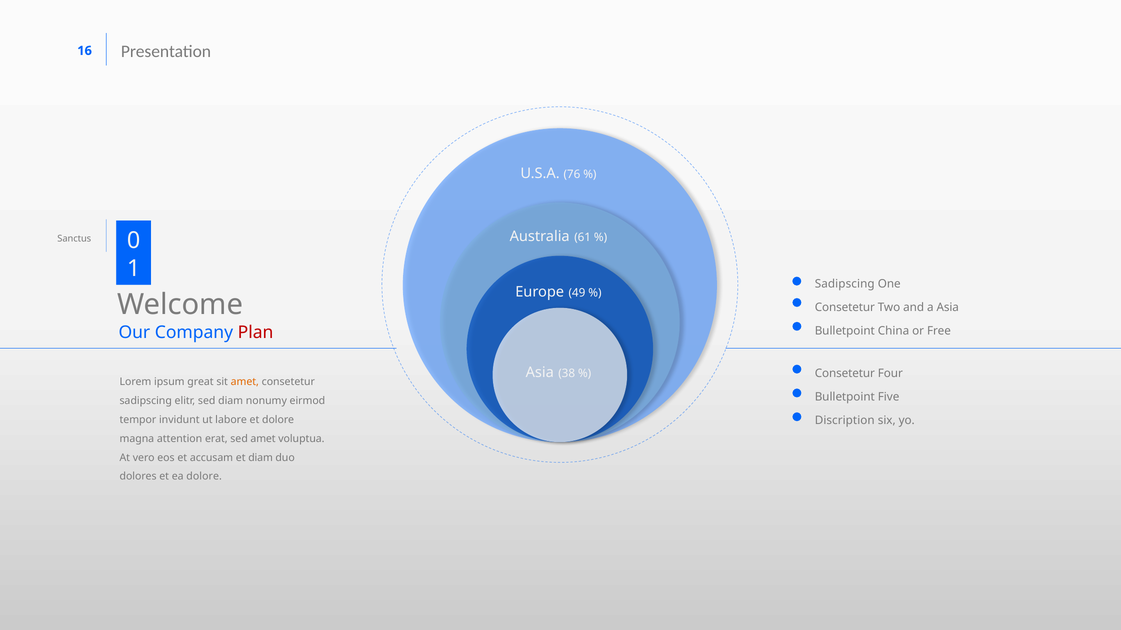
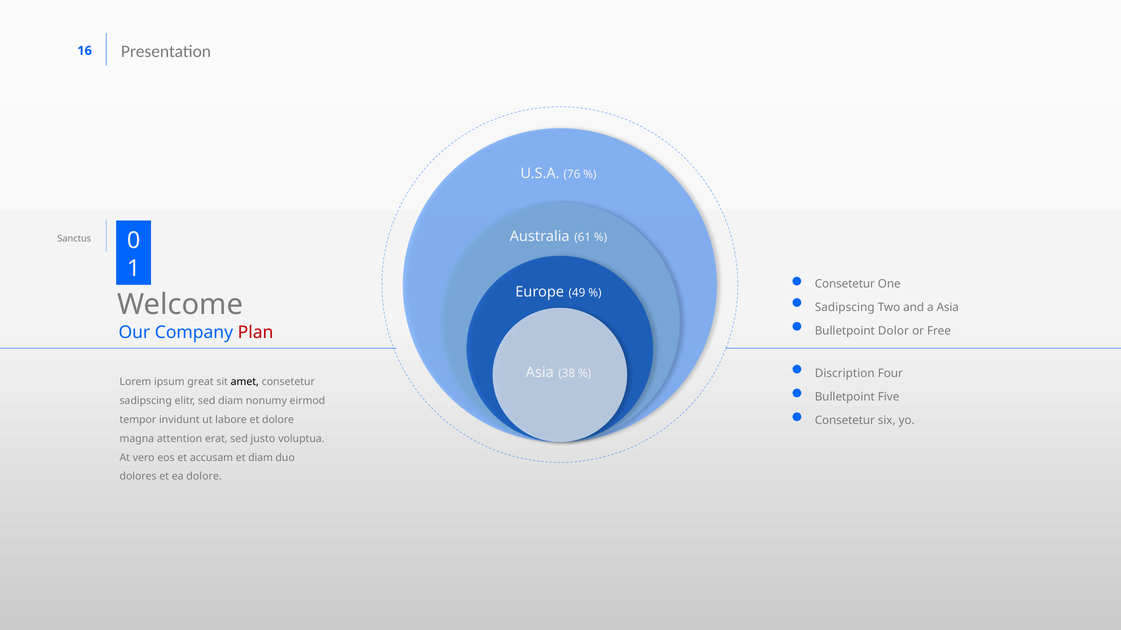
Sadipscing at (845, 284): Sadipscing -> Consetetur
Consetetur at (845, 308): Consetetur -> Sadipscing
China: China -> Dolor
Consetetur at (845, 374): Consetetur -> Discription
amet at (245, 382) colour: orange -> black
Discription at (845, 421): Discription -> Consetetur
sed amet: amet -> justo
